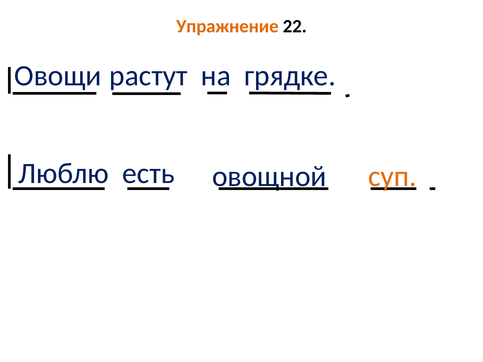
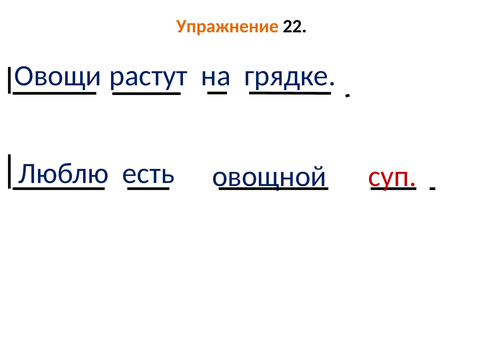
суп colour: orange -> red
